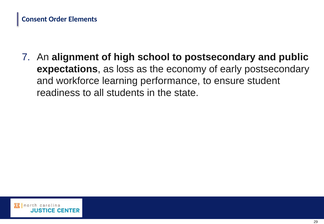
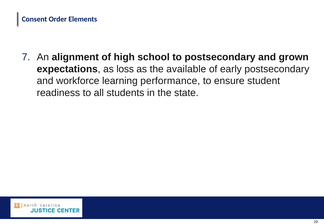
public: public -> grown
economy: economy -> available
